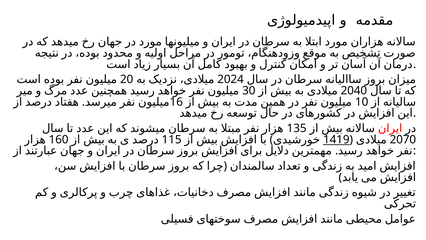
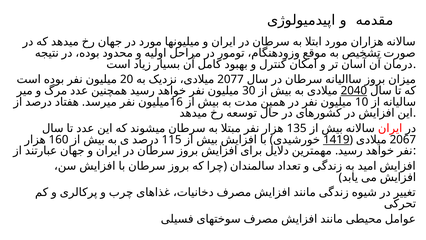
2024: 2024 -> 2077
2040 underline: none -> present
2070: 2070 -> 2067
